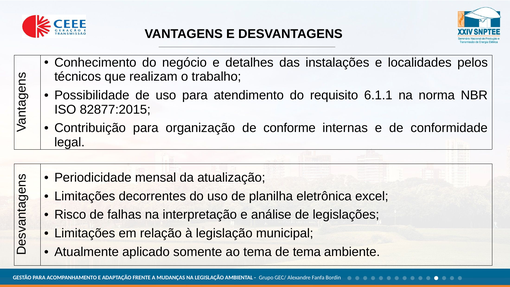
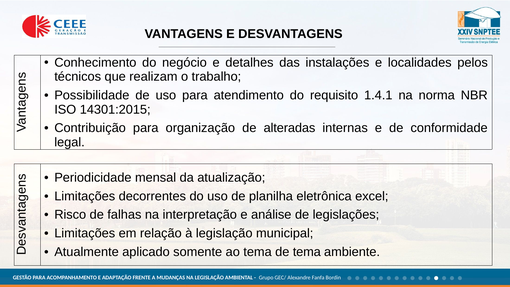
6.1.1: 6.1.1 -> 1.4.1
82877:2015: 82877:2015 -> 14301:2015
conforme: conforme -> alteradas
